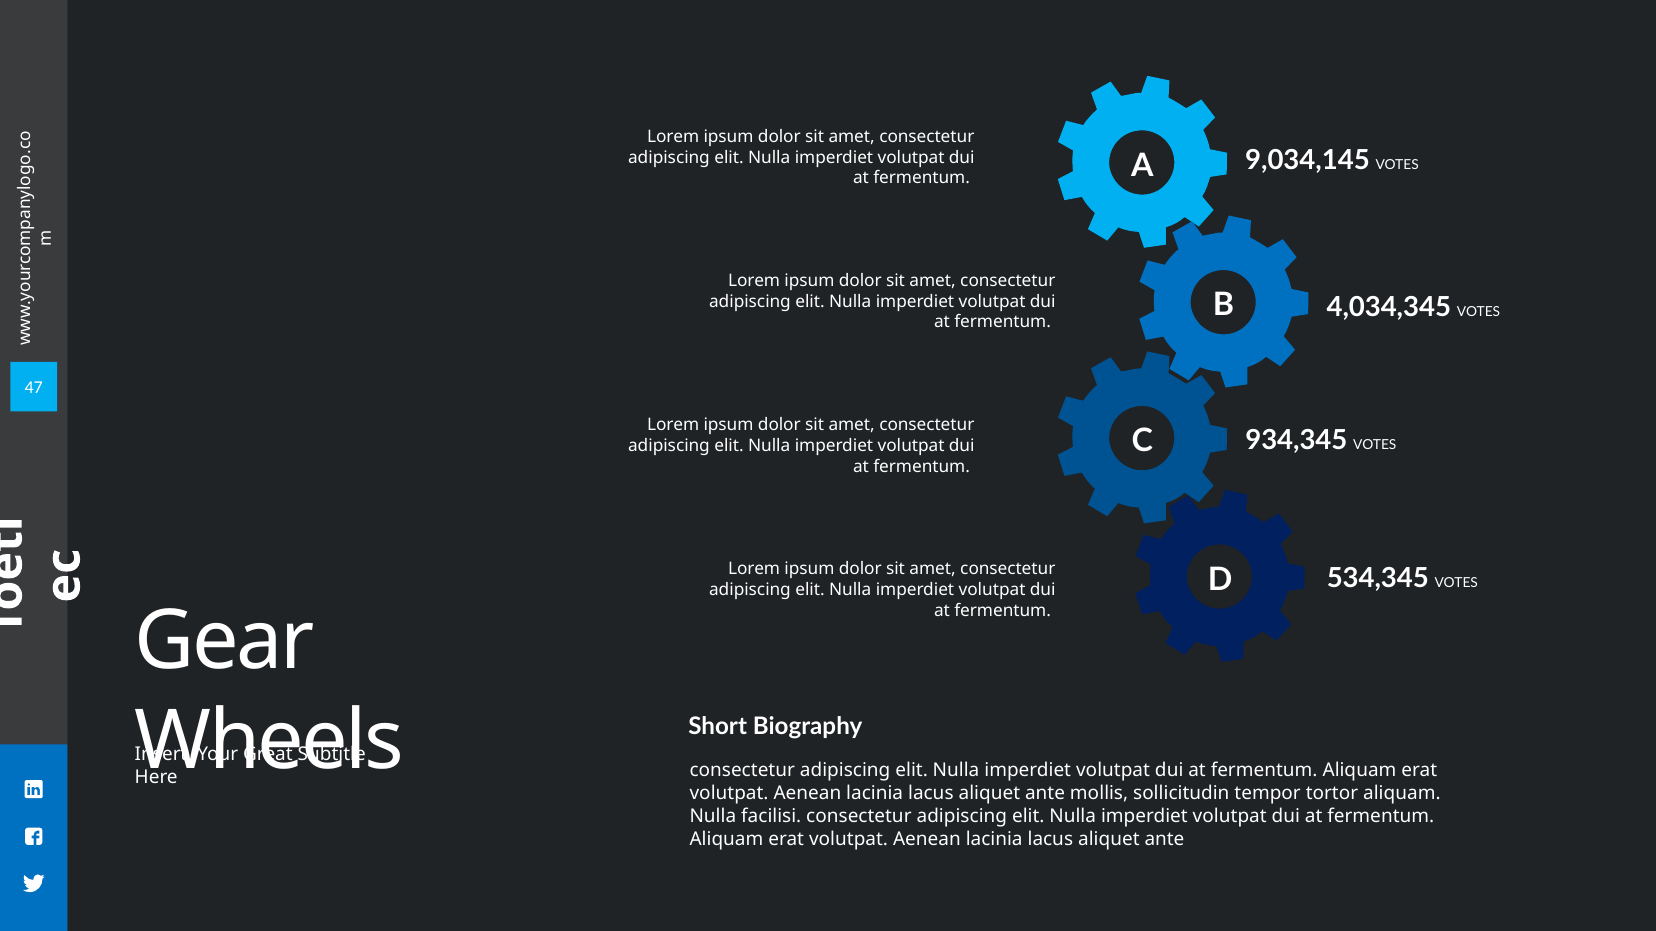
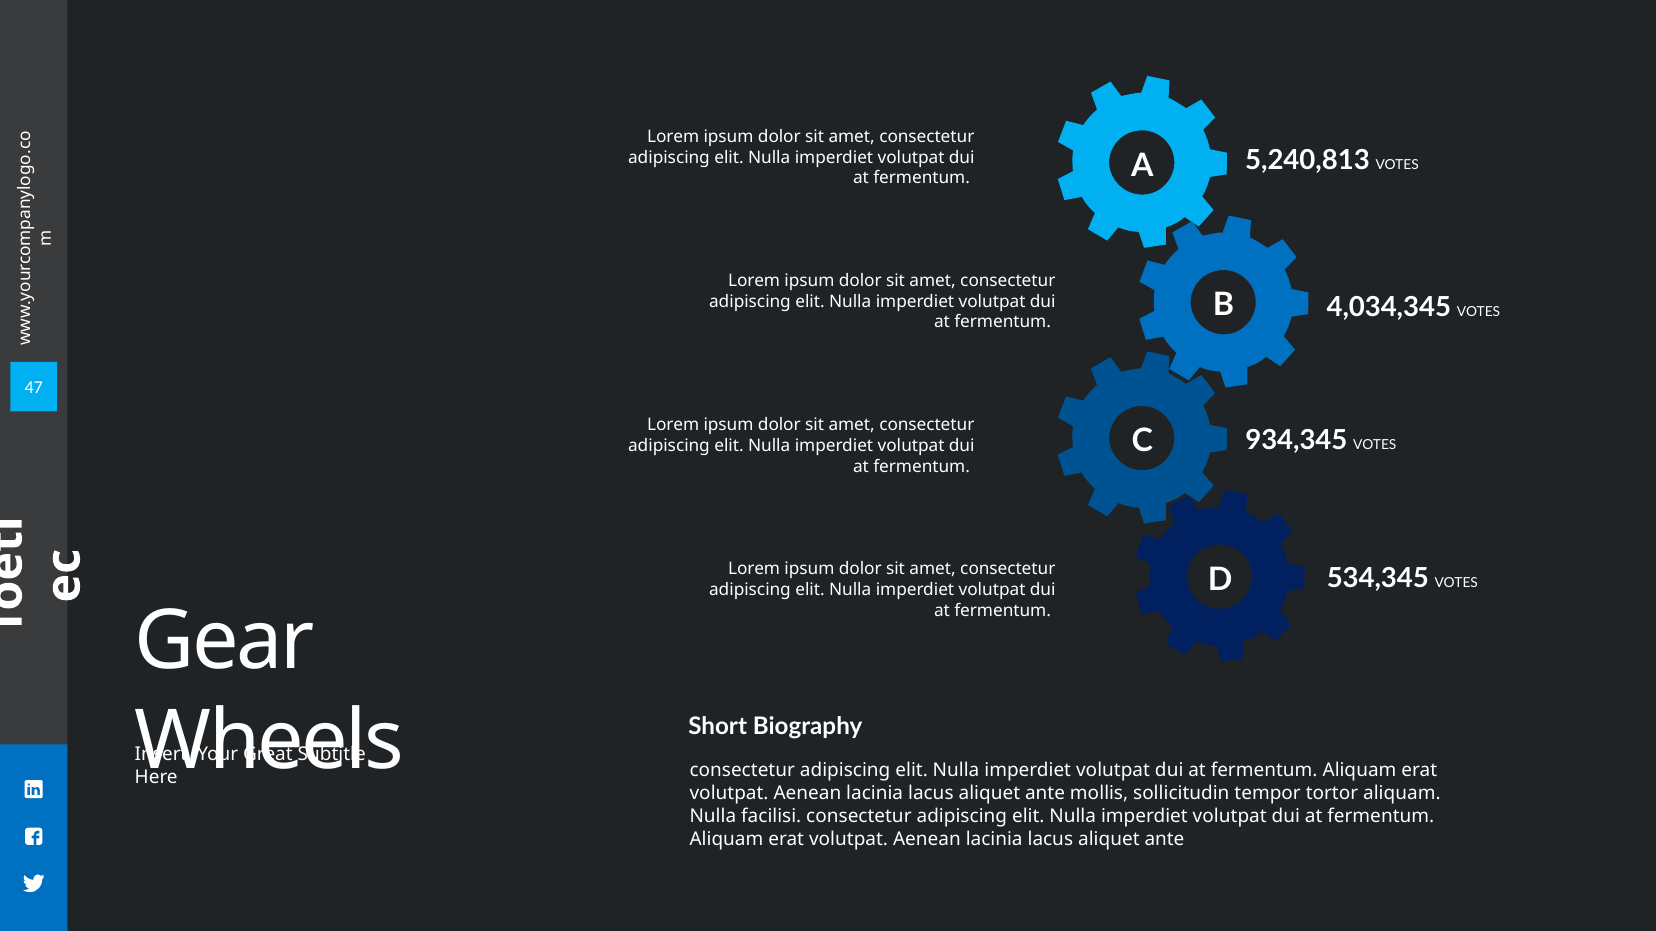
9,034,145: 9,034,145 -> 5,240,813
